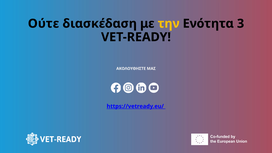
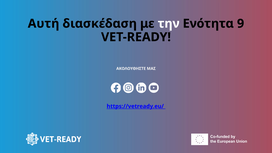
Ούτε: Ούτε -> Αυτή
την colour: yellow -> white
3: 3 -> 9
